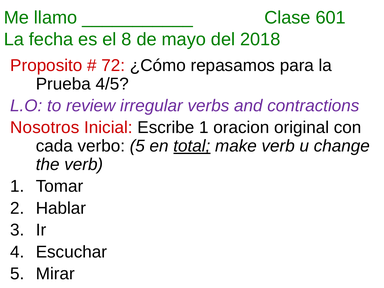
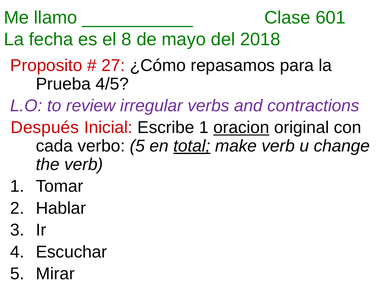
72: 72 -> 27
Nosotros: Nosotros -> Después
oracion underline: none -> present
